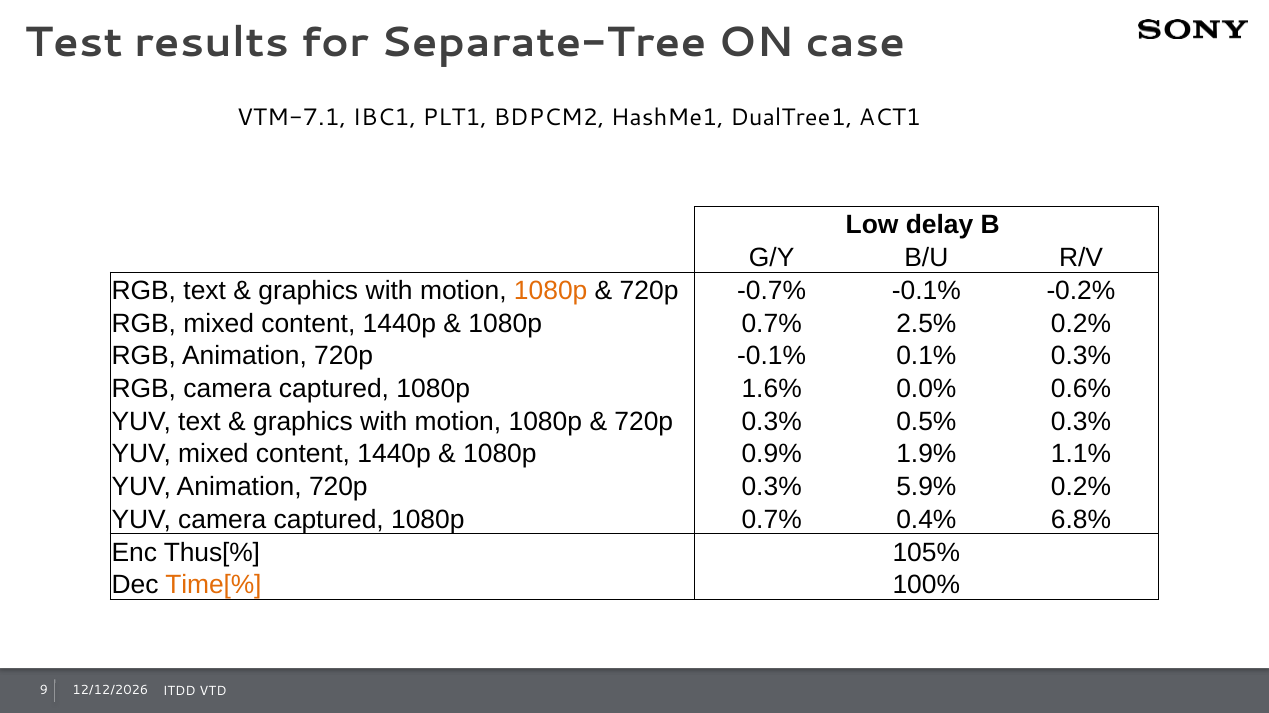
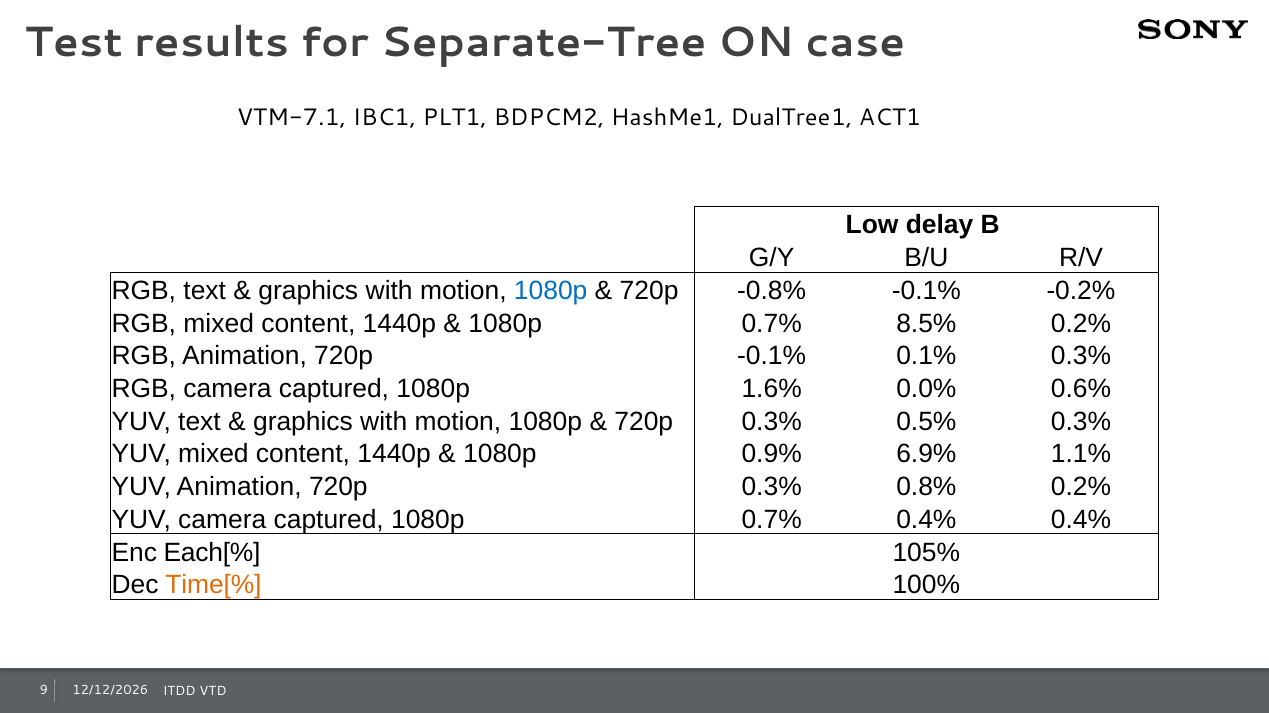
1080p at (551, 291) colour: orange -> blue
-0.7%: -0.7% -> -0.8%
2.5%: 2.5% -> 8.5%
1.9%: 1.9% -> 6.9%
5.9%: 5.9% -> 0.8%
0.4% 6.8%: 6.8% -> 0.4%
Thus[%: Thus[% -> Each[%
